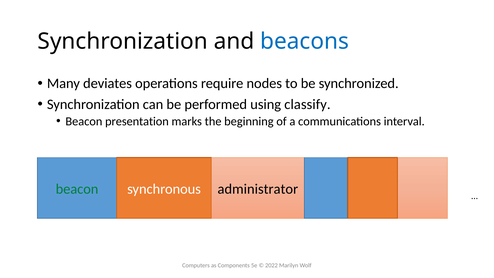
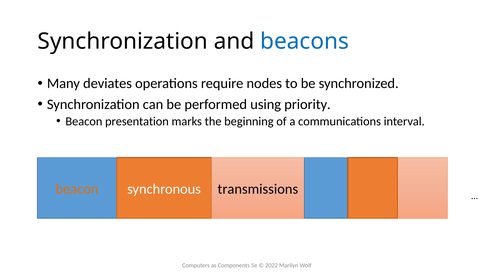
classify: classify -> priority
beacon at (77, 189) colour: green -> orange
administrator: administrator -> transmissions
